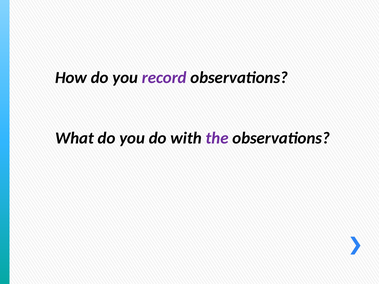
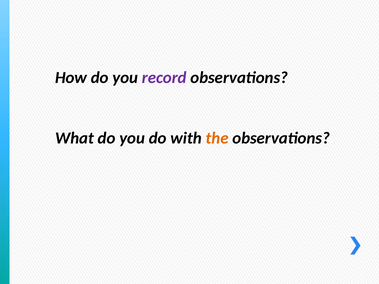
the colour: purple -> orange
